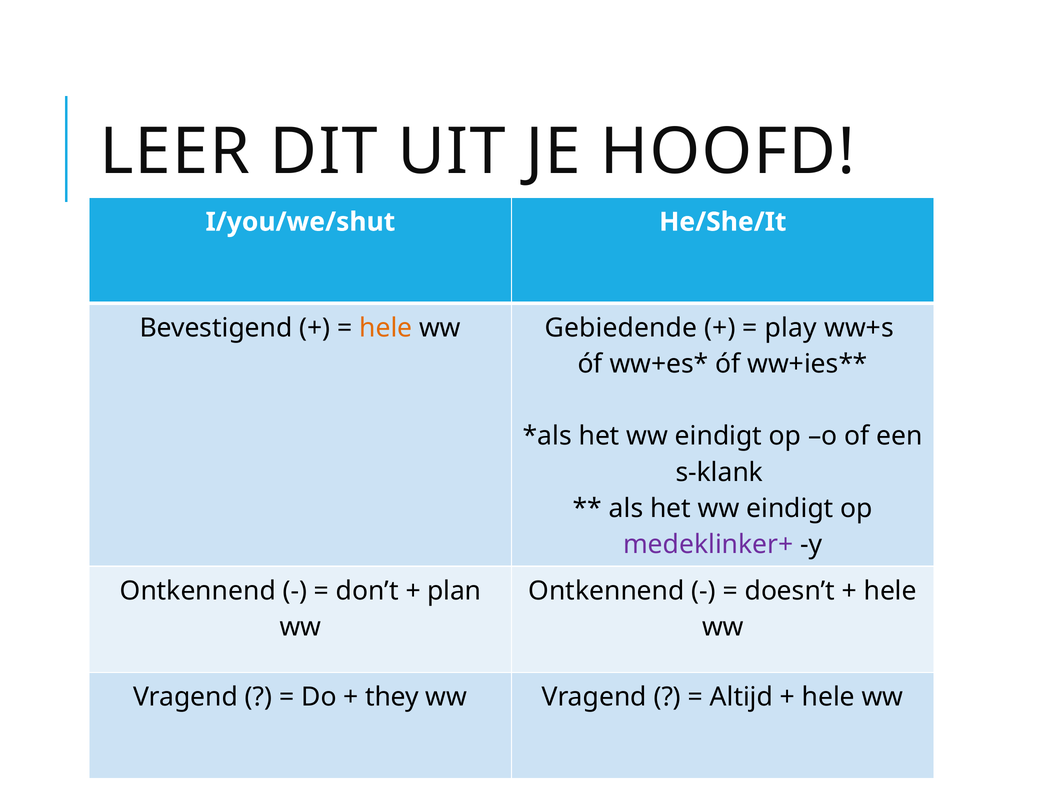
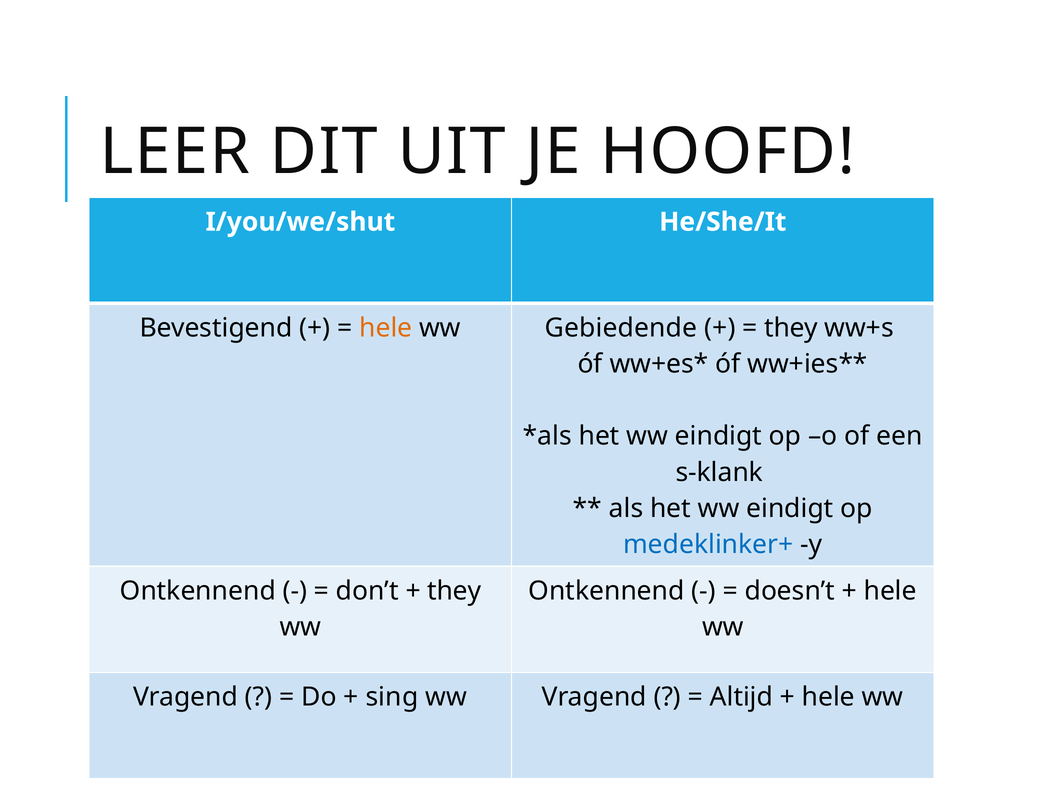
play at (791, 328): play -> they
medeklinker+ colour: purple -> blue
plan at (454, 591): plan -> they
they: they -> sing
